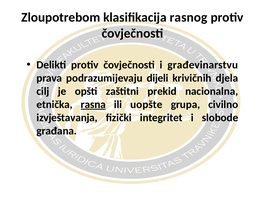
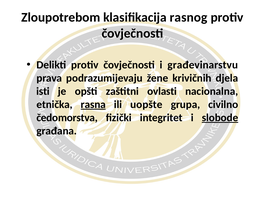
dijeli: dijeli -> žene
cilj: cilj -> isti
prekid: prekid -> ovlasti
izvještavanja: izvještavanja -> čedomorstva
slobode underline: none -> present
